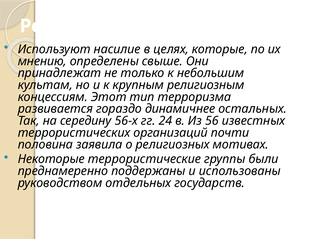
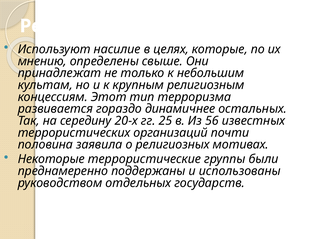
56-х: 56-х -> 20-х
24: 24 -> 25
